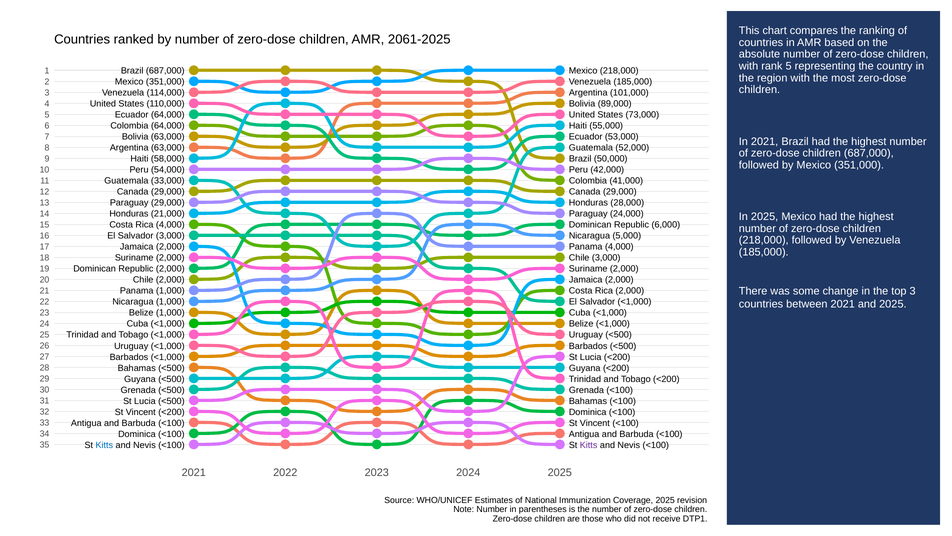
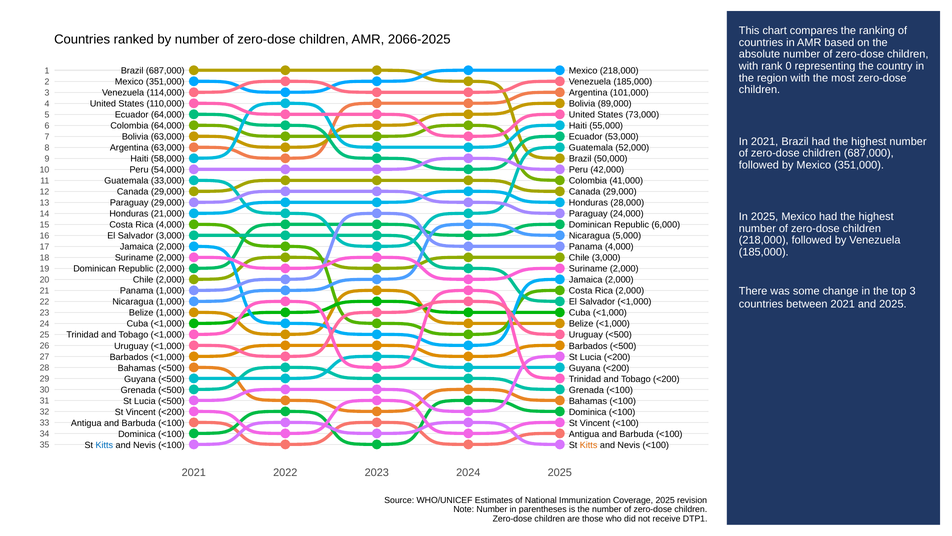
2061-2025: 2061-2025 -> 2066-2025
rank 5: 5 -> 0
Kitts at (589, 445) colour: purple -> orange
